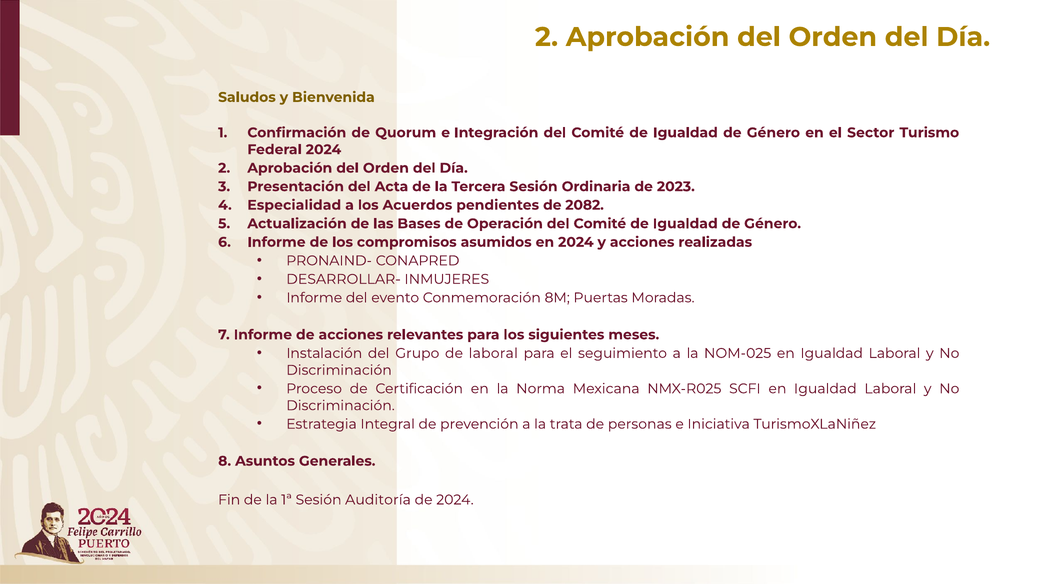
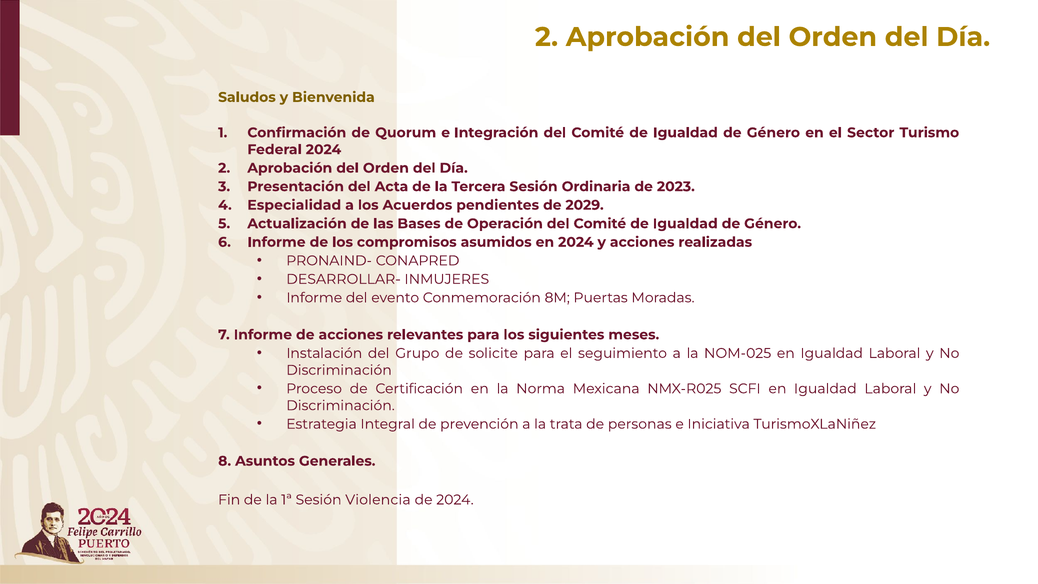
2082: 2082 -> 2029
de laboral: laboral -> solicite
Auditoría: Auditoría -> Violencia
